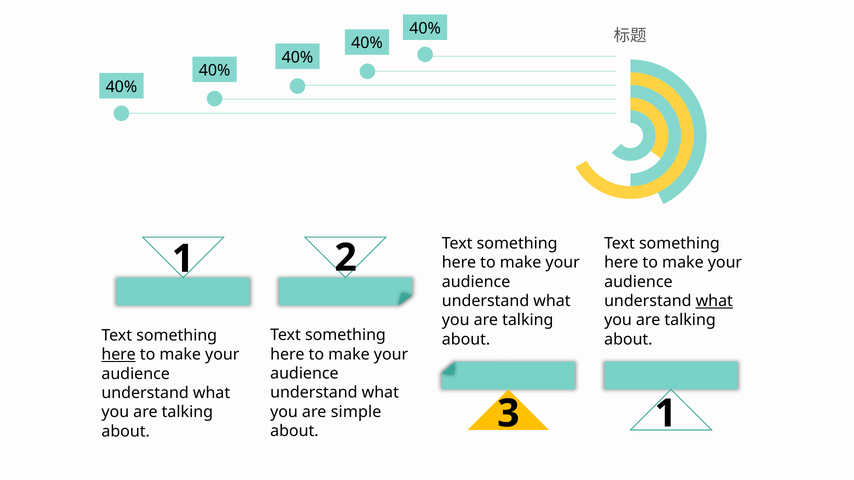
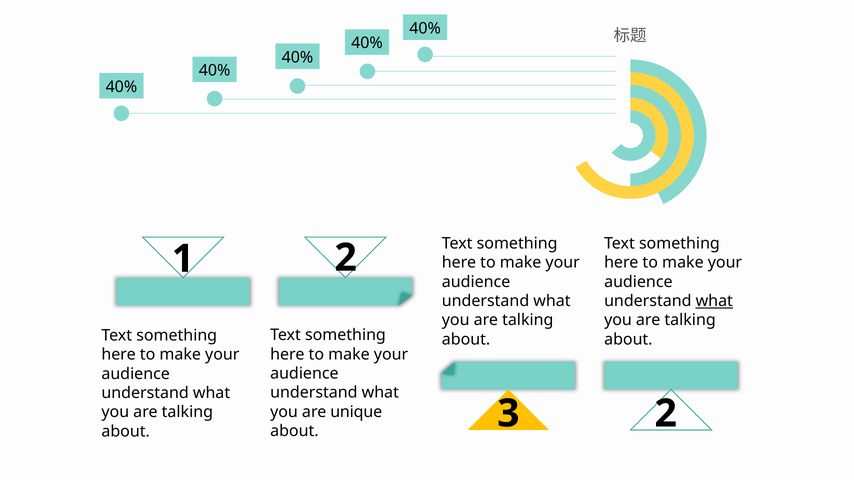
here at (119, 355) underline: present -> none
3 1: 1 -> 2
simple: simple -> unique
